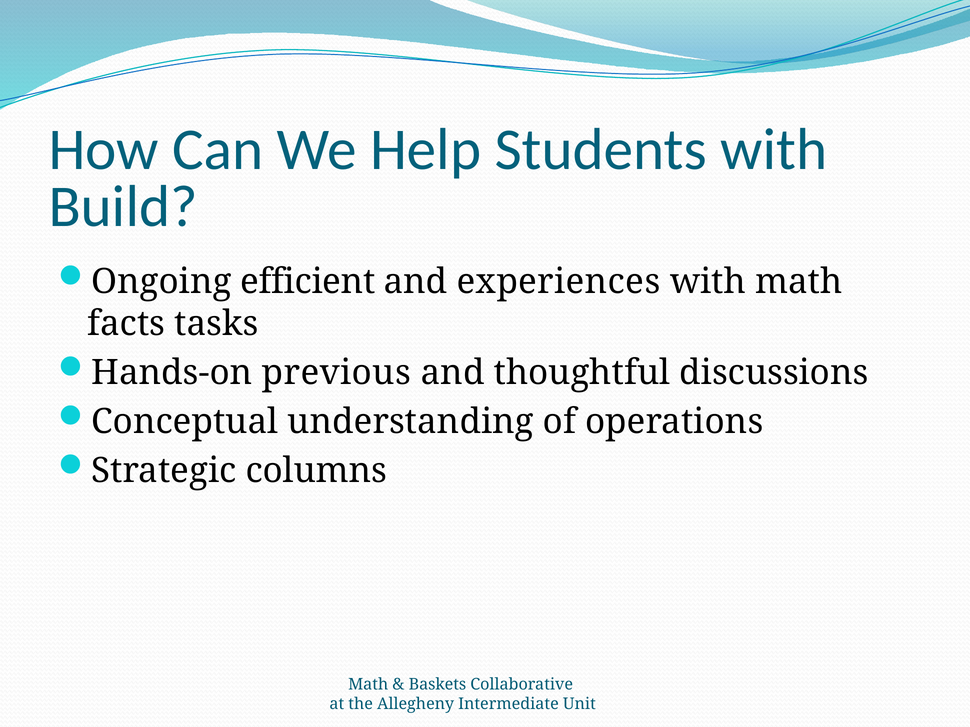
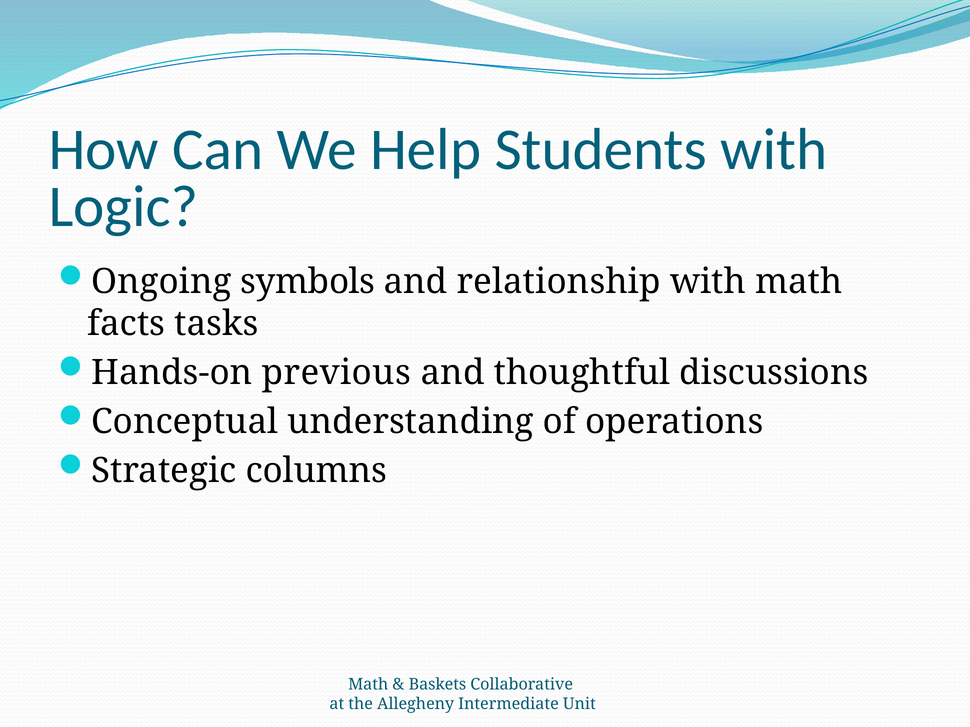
Build: Build -> Logic
efficient: efficient -> symbols
experiences: experiences -> relationship
